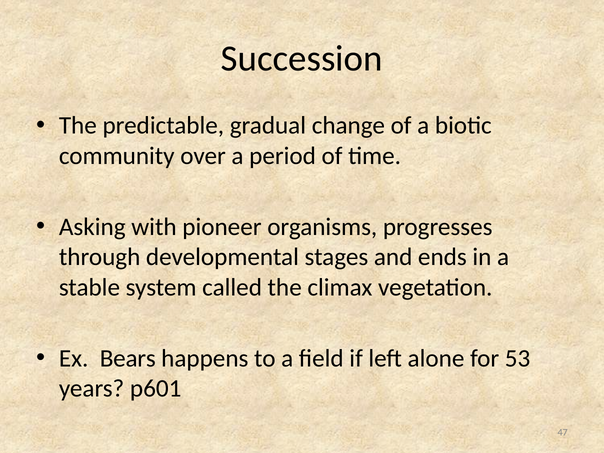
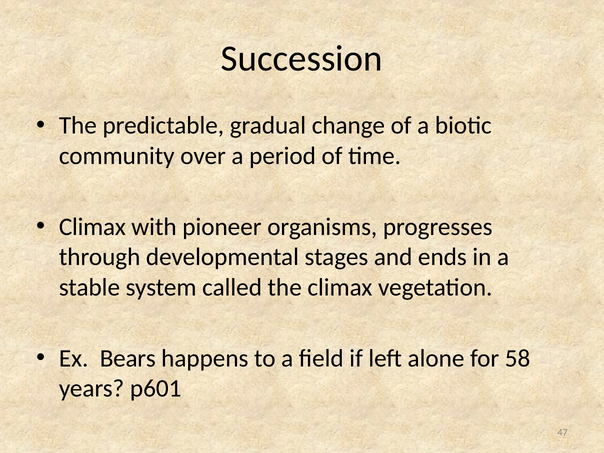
Asking at (92, 227): Asking -> Climax
53: 53 -> 58
